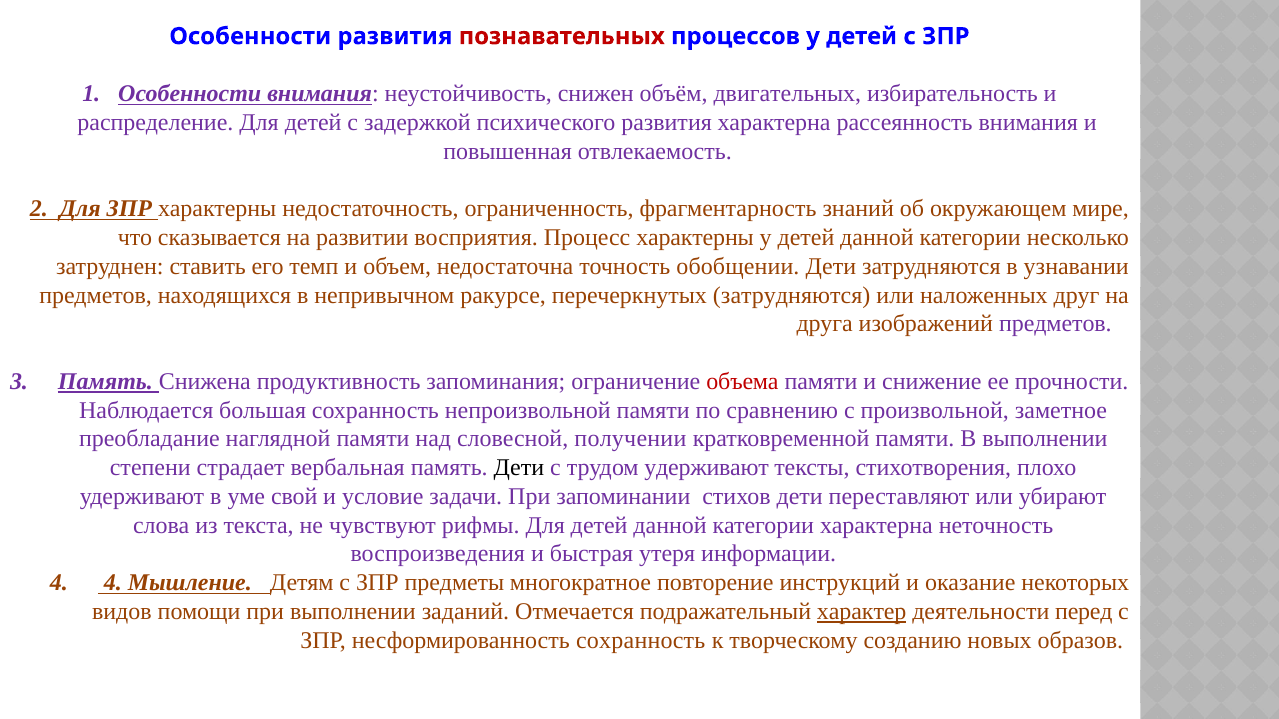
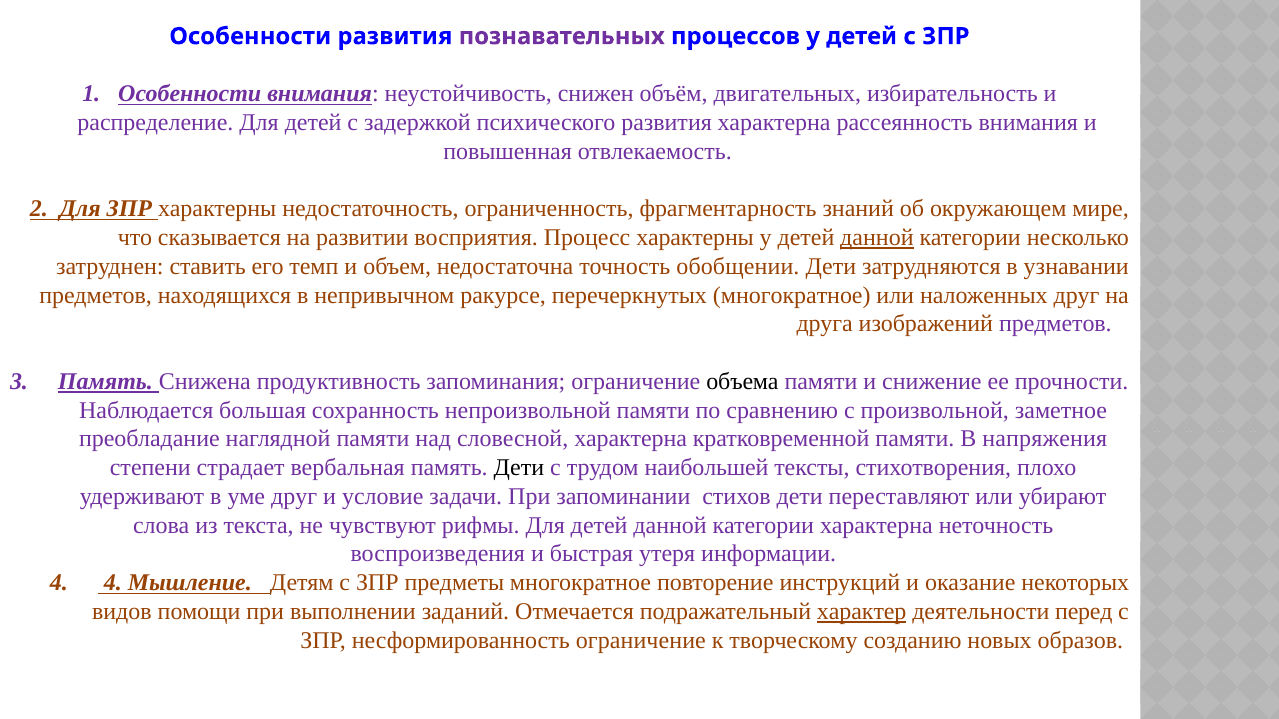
познавательных colour: red -> purple
данной at (877, 238) underline: none -> present
перечеркнутых затрудняются: затрудняются -> многократное
объема colour: red -> black
словесной получении: получении -> характерна
В выполнении: выполнении -> напряжения
трудом удерживают: удерживают -> наибольшей
уме свой: свой -> друг
несформированность сохранность: сохранность -> ограничение
